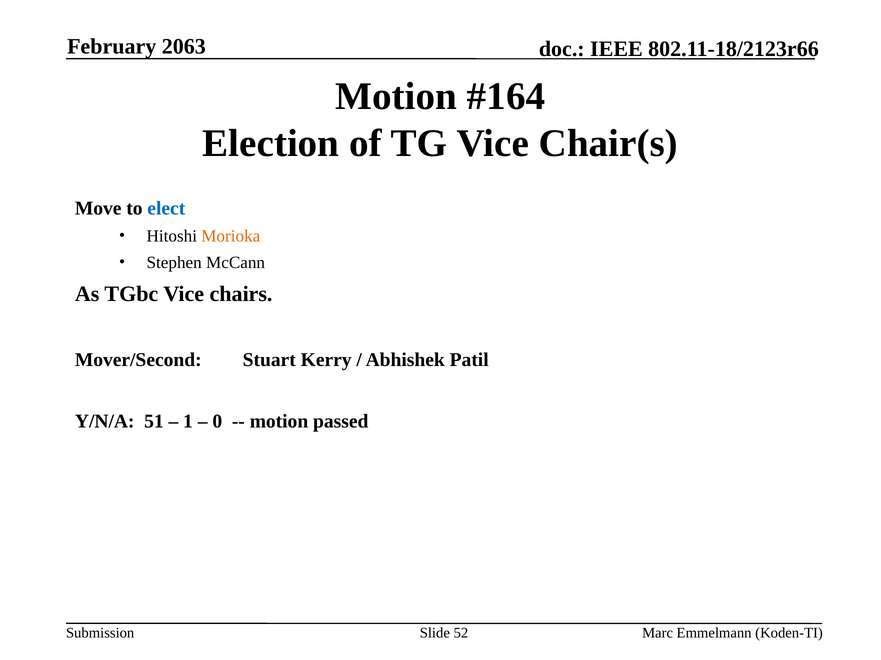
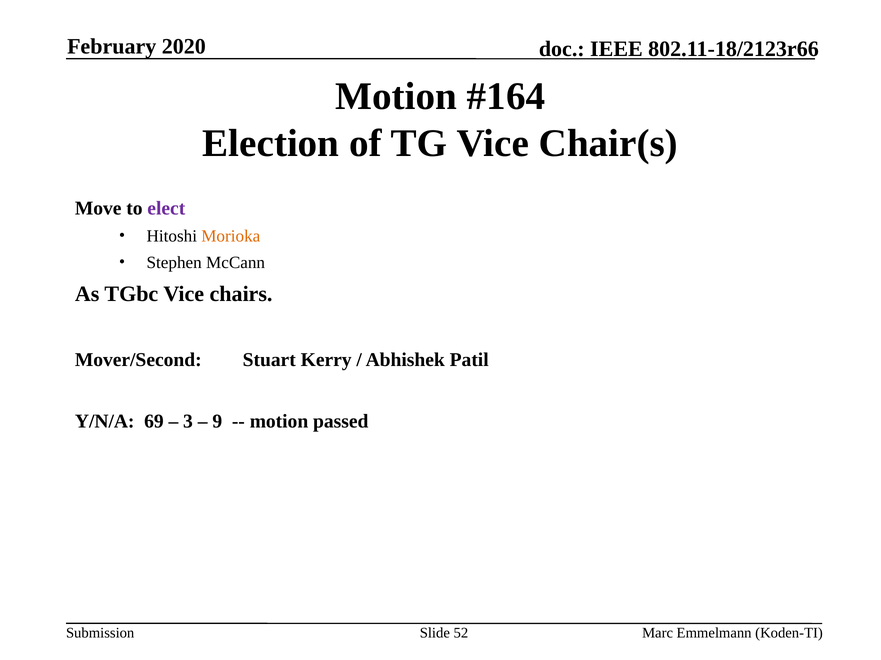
2063: 2063 -> 2020
elect colour: blue -> purple
51: 51 -> 69
1: 1 -> 3
0: 0 -> 9
